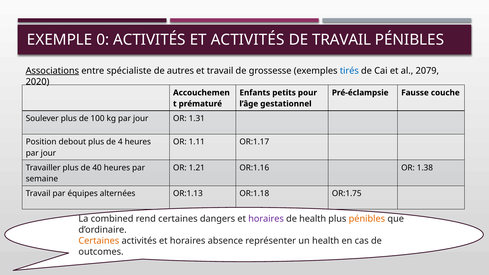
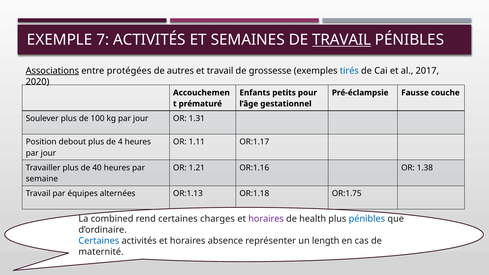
0: 0 -> 7
ET ACTIVITÉS: ACTIVITÉS -> SEMAINES
TRAVAIL at (342, 40) underline: none -> present
spécialiste: spécialiste -> protégées
2079: 2079 -> 2017
dangers: dangers -> charges
pénibles at (367, 219) colour: orange -> blue
Certaines at (99, 241) colour: orange -> blue
un health: health -> length
outcomes: outcomes -> maternité
